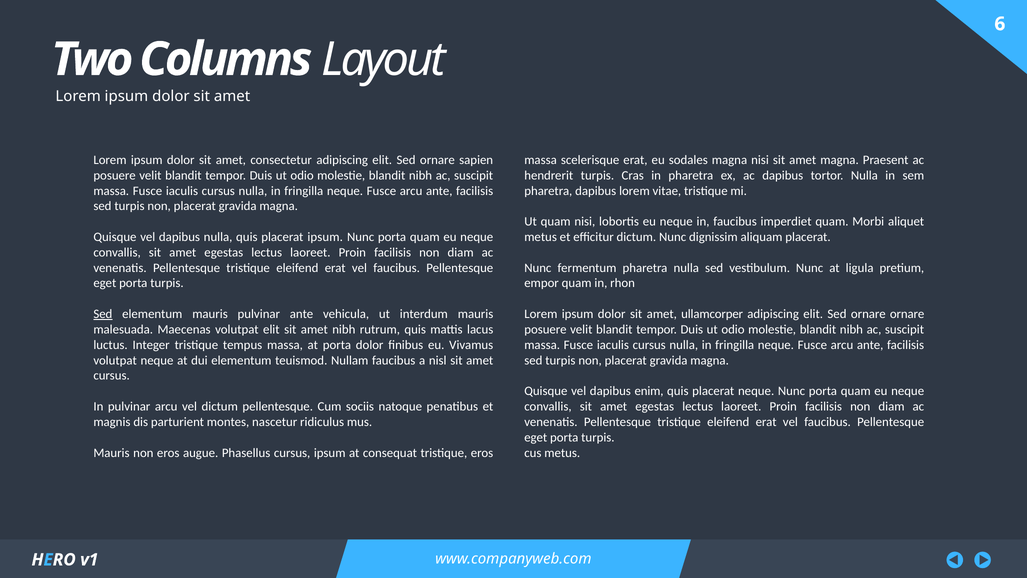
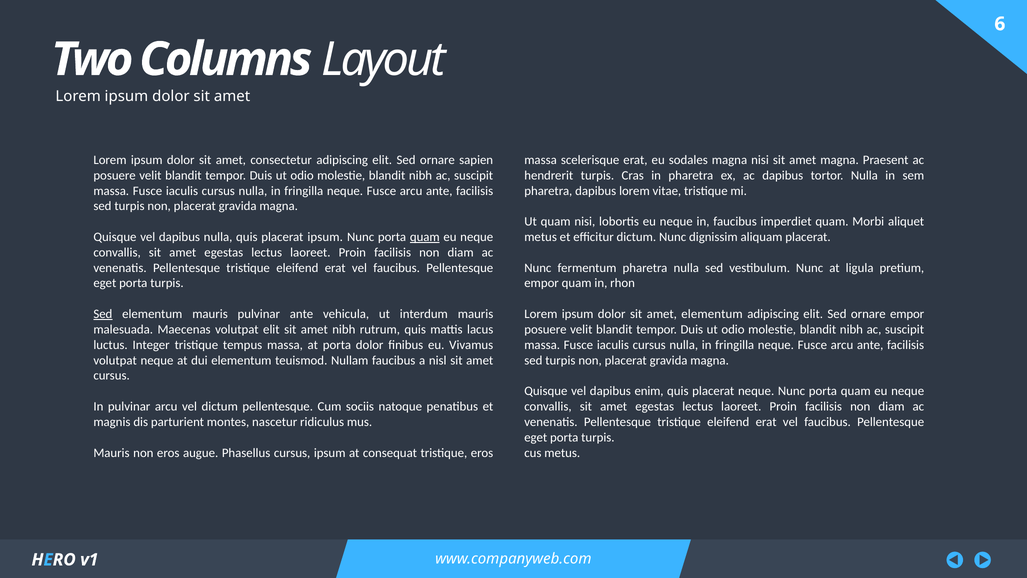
quam at (425, 237) underline: none -> present
amet ullamcorper: ullamcorper -> elementum
ornare ornare: ornare -> empor
